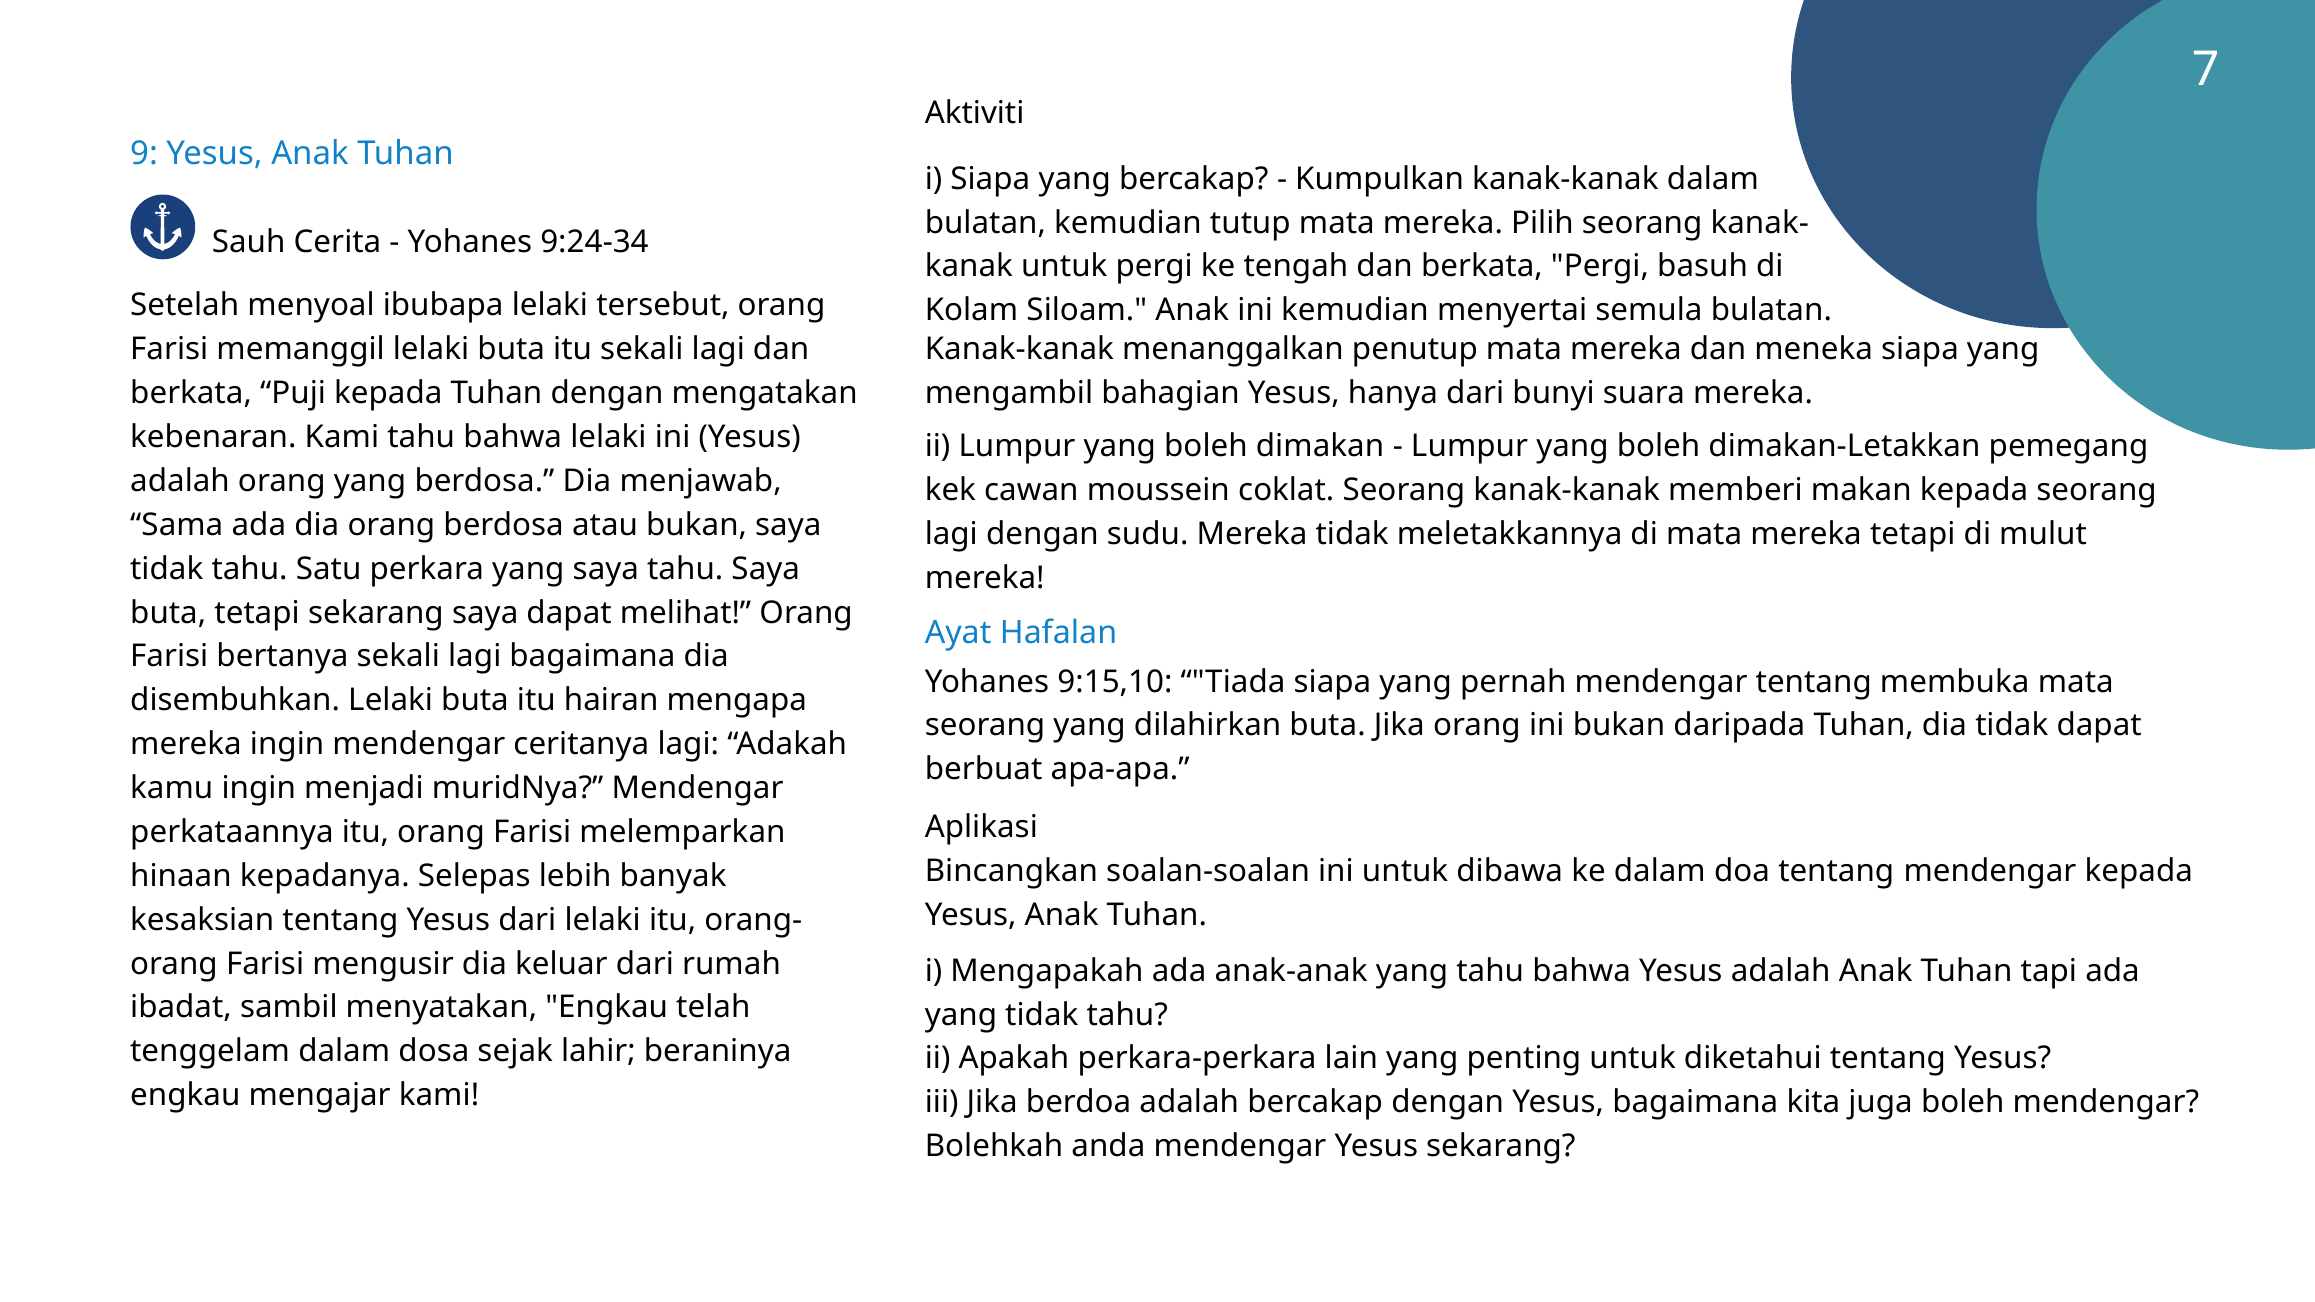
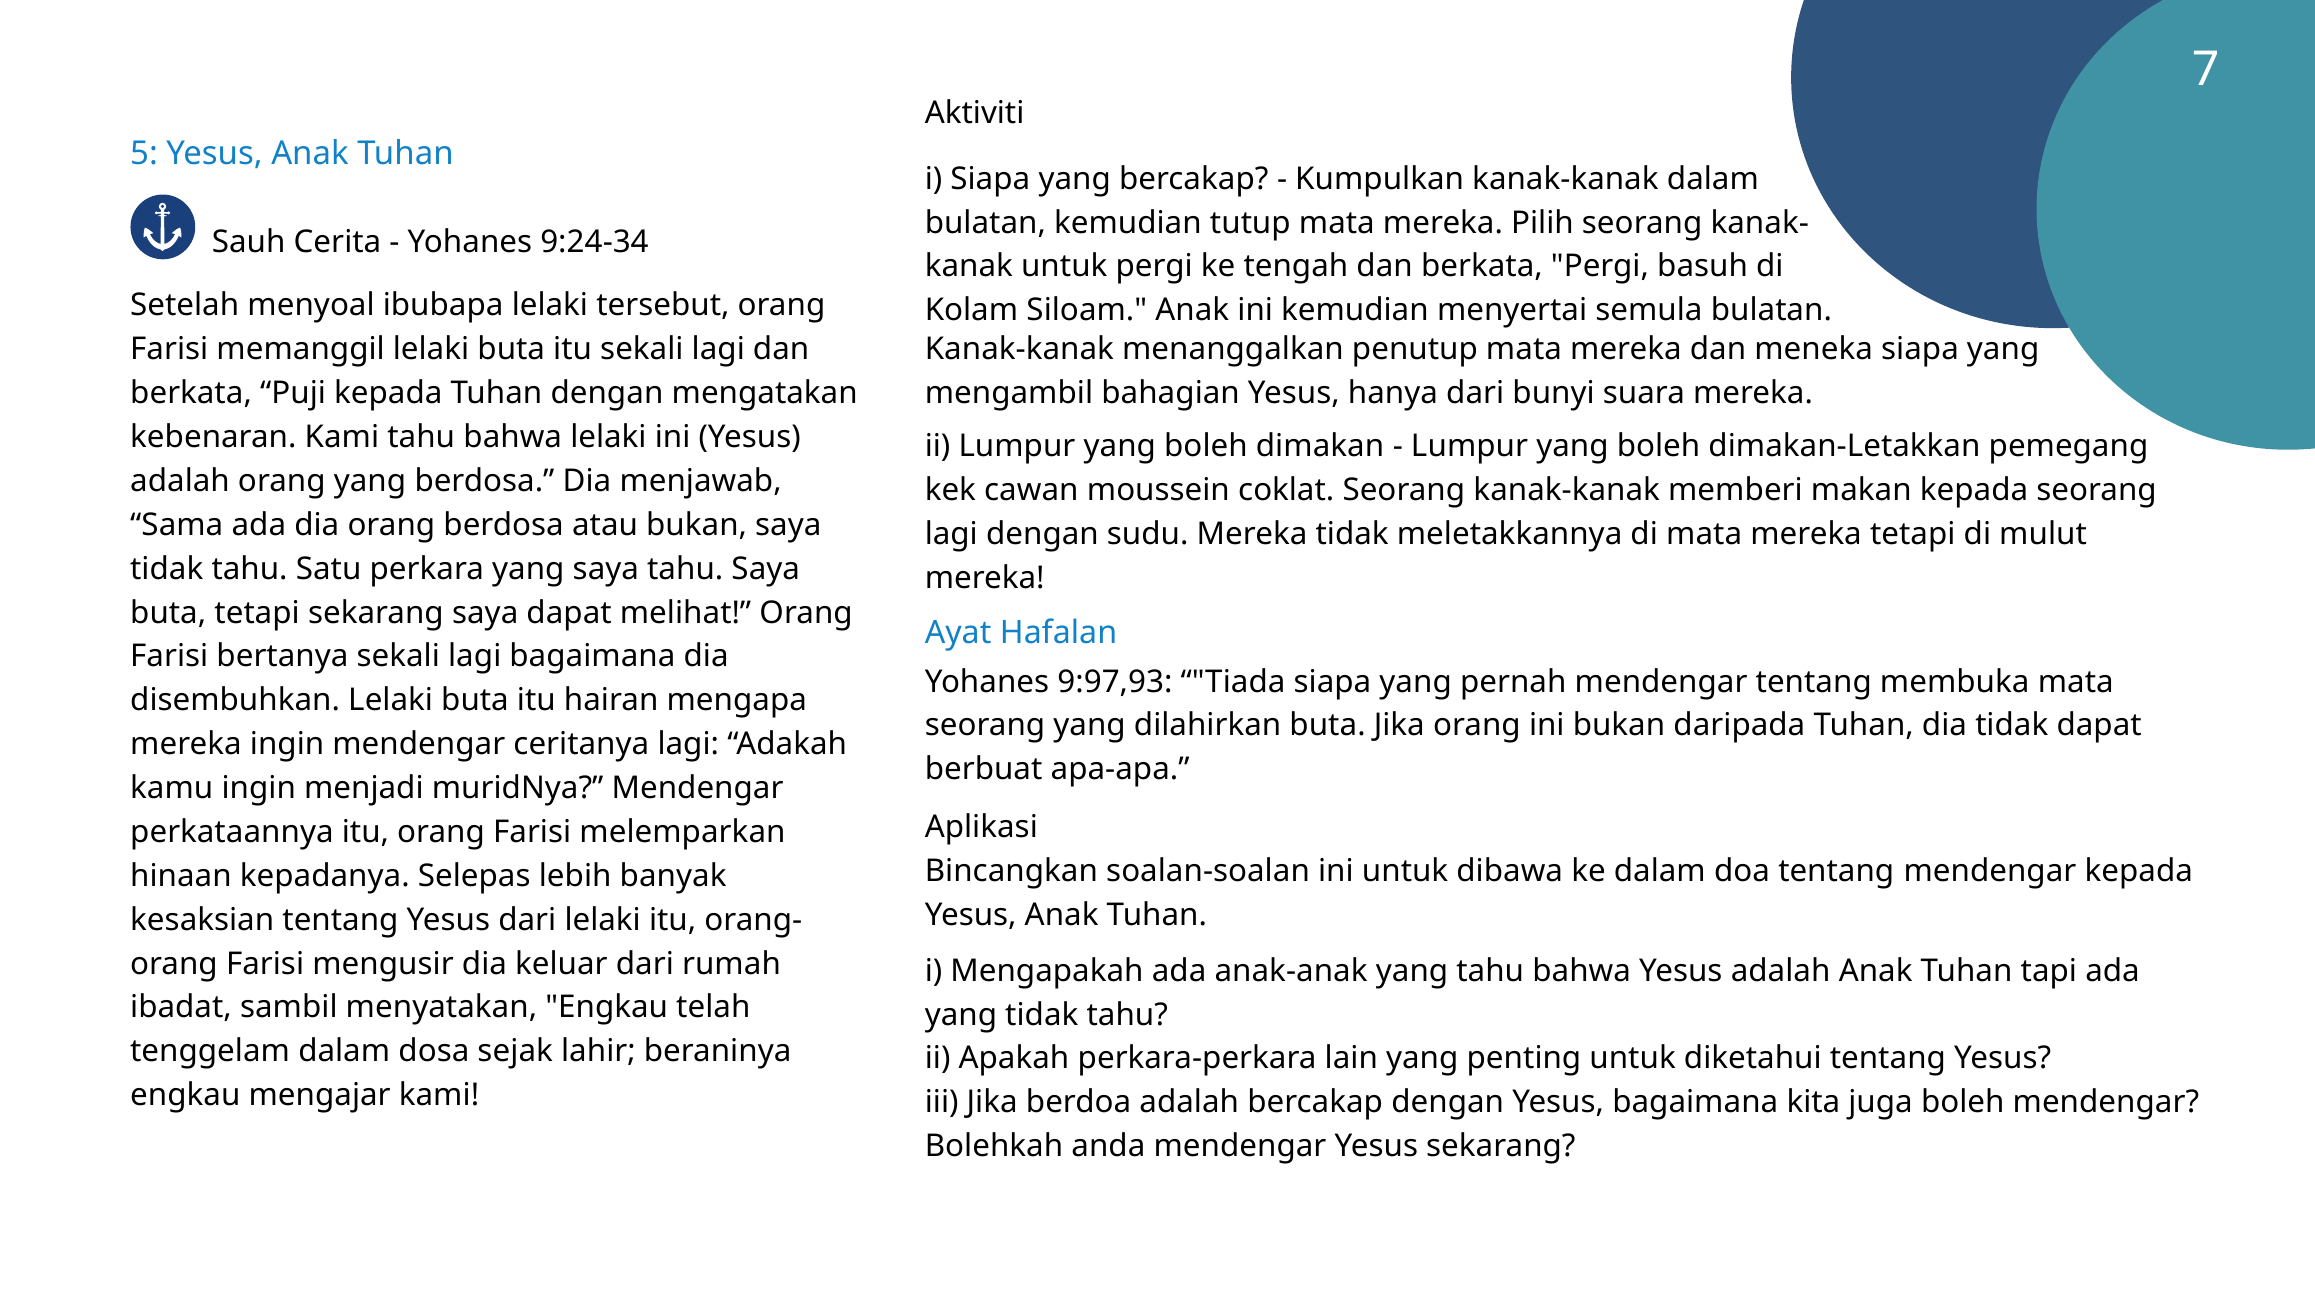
9: 9 -> 5
9:15,10: 9:15,10 -> 9:97,93
